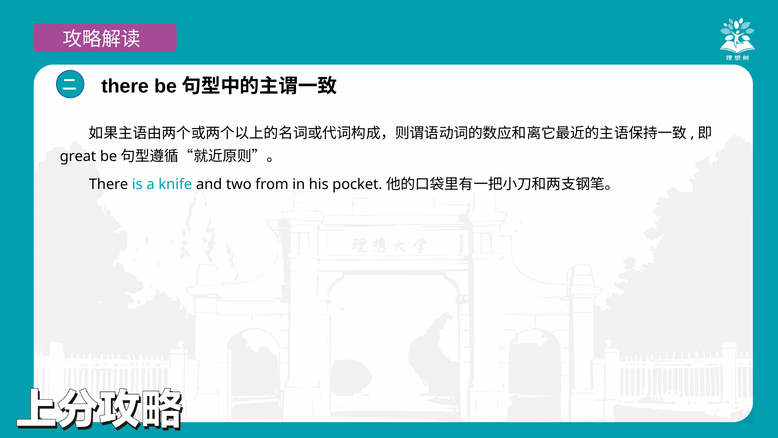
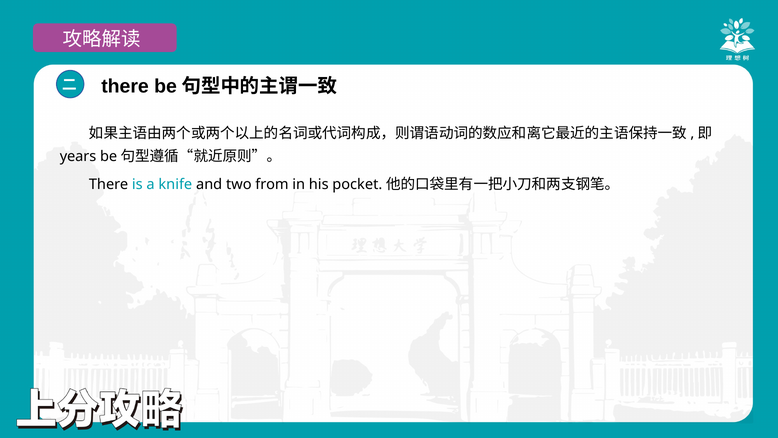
great: great -> years
